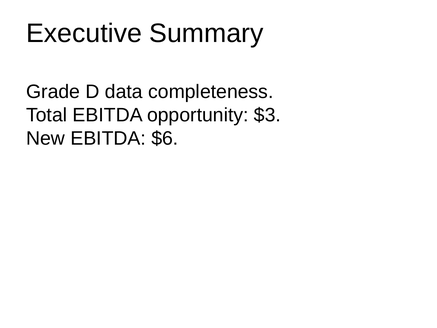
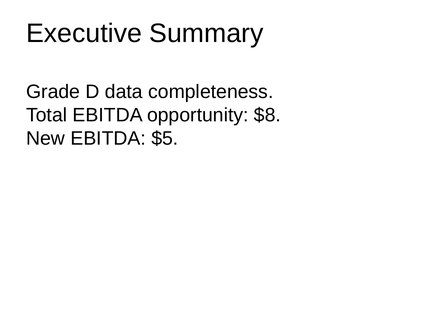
$3: $3 -> $8
$6: $6 -> $5
